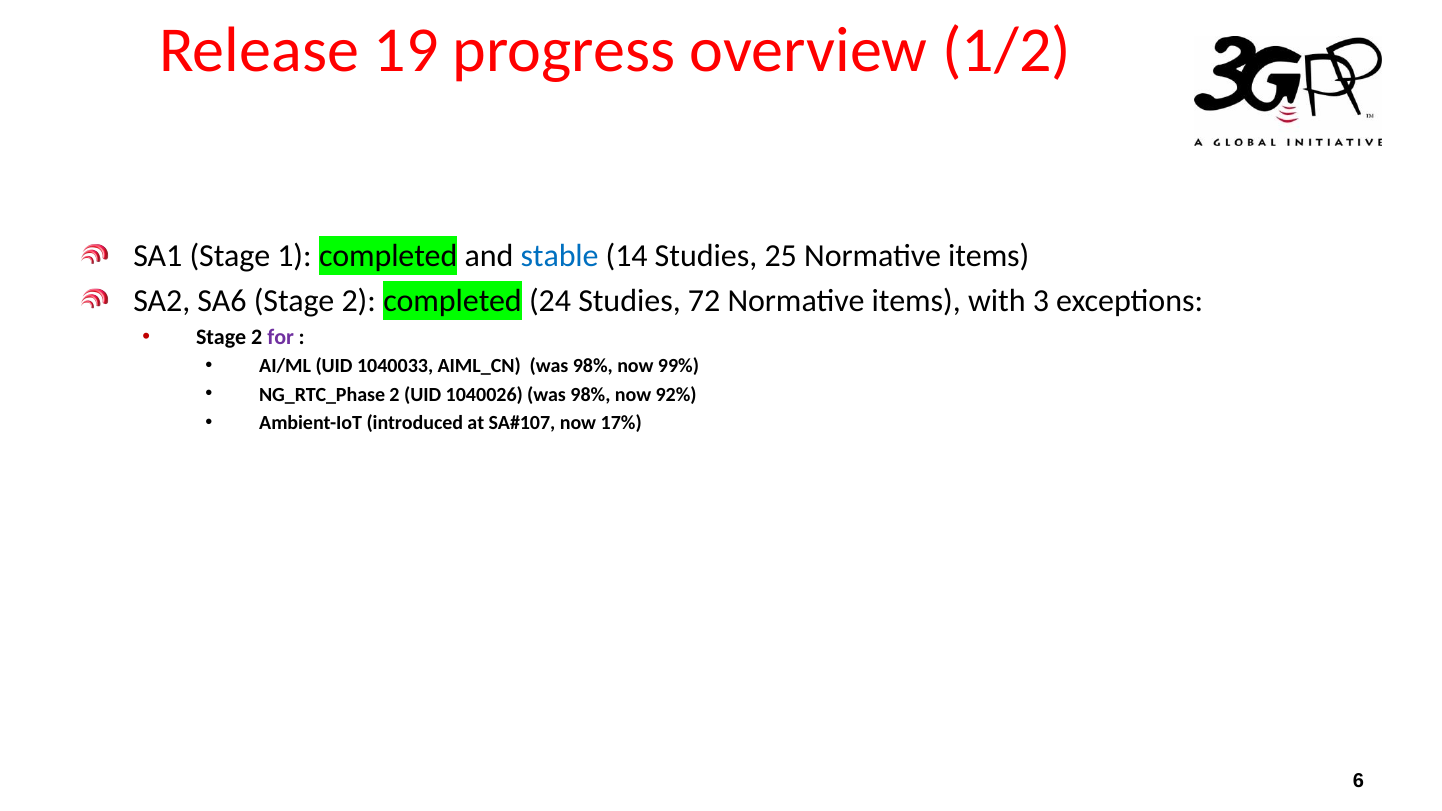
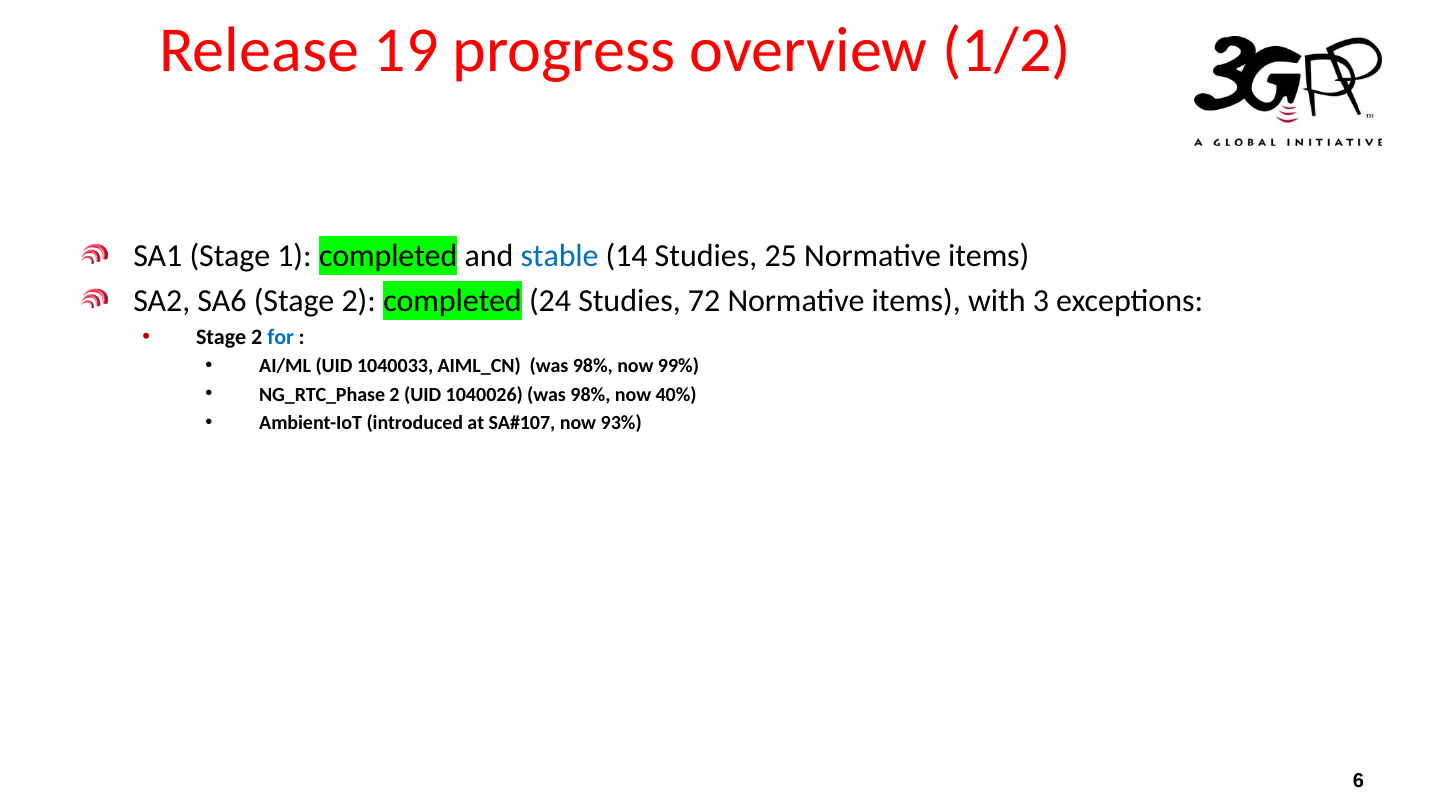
for colour: purple -> blue
92%: 92% -> 40%
17%: 17% -> 93%
